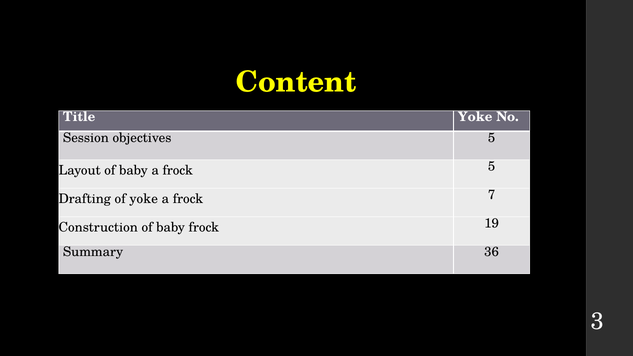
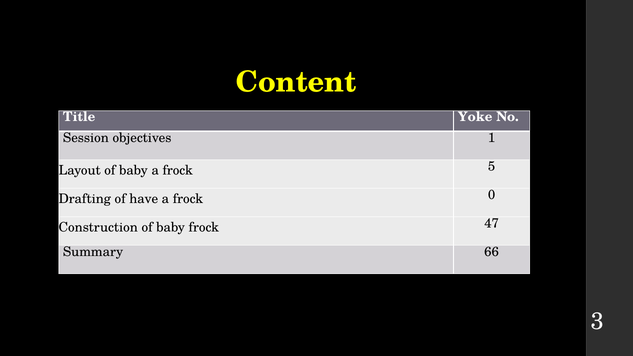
objectives 5: 5 -> 1
of yoke: yoke -> have
7: 7 -> 0
19: 19 -> 47
36: 36 -> 66
